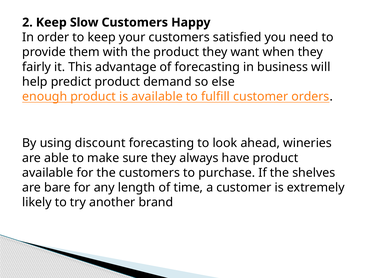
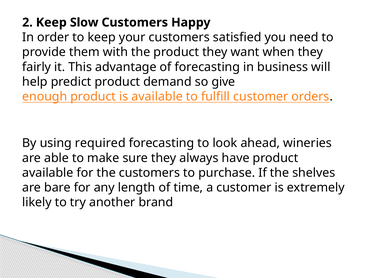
else: else -> give
discount: discount -> required
